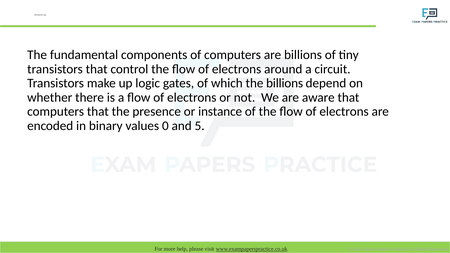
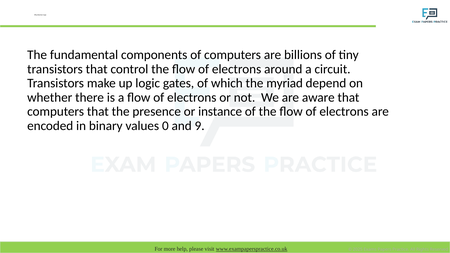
the billions: billions -> myriad
5: 5 -> 9
